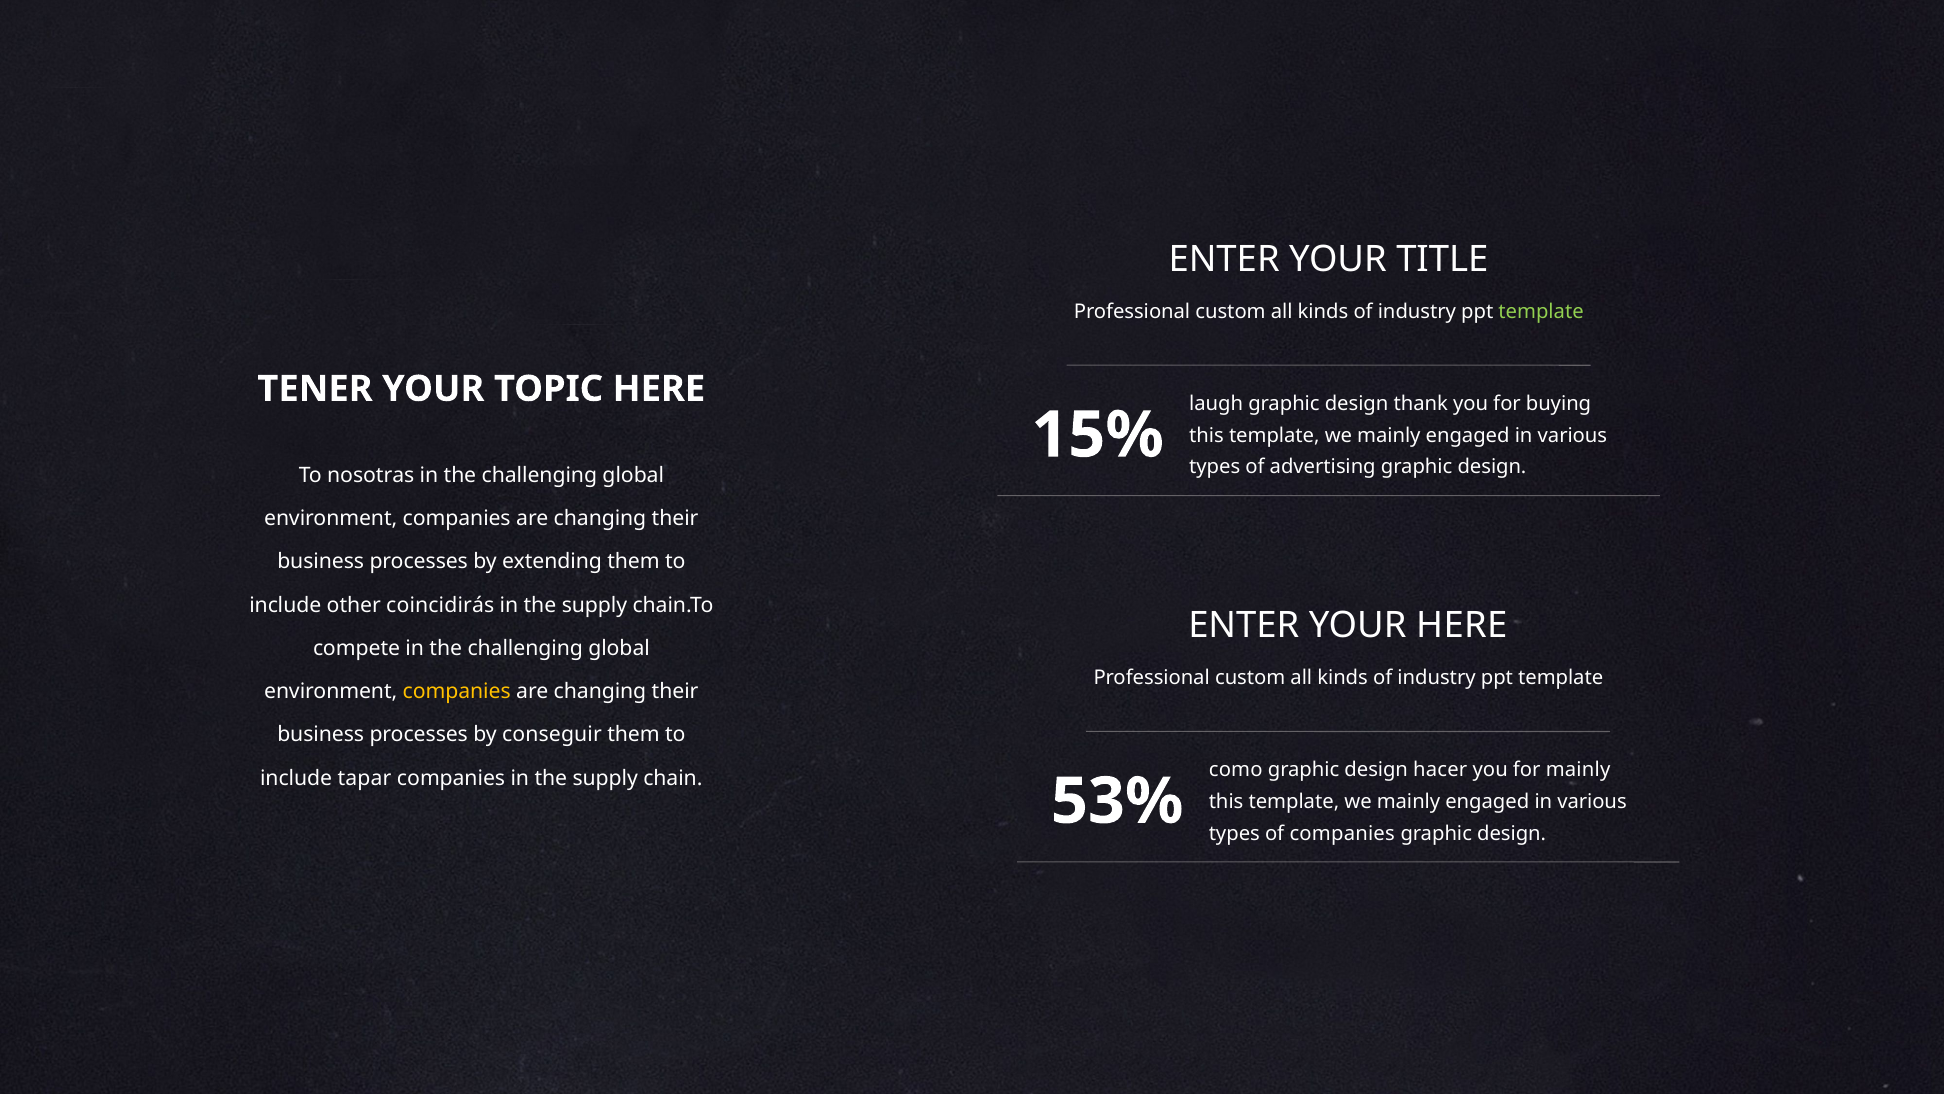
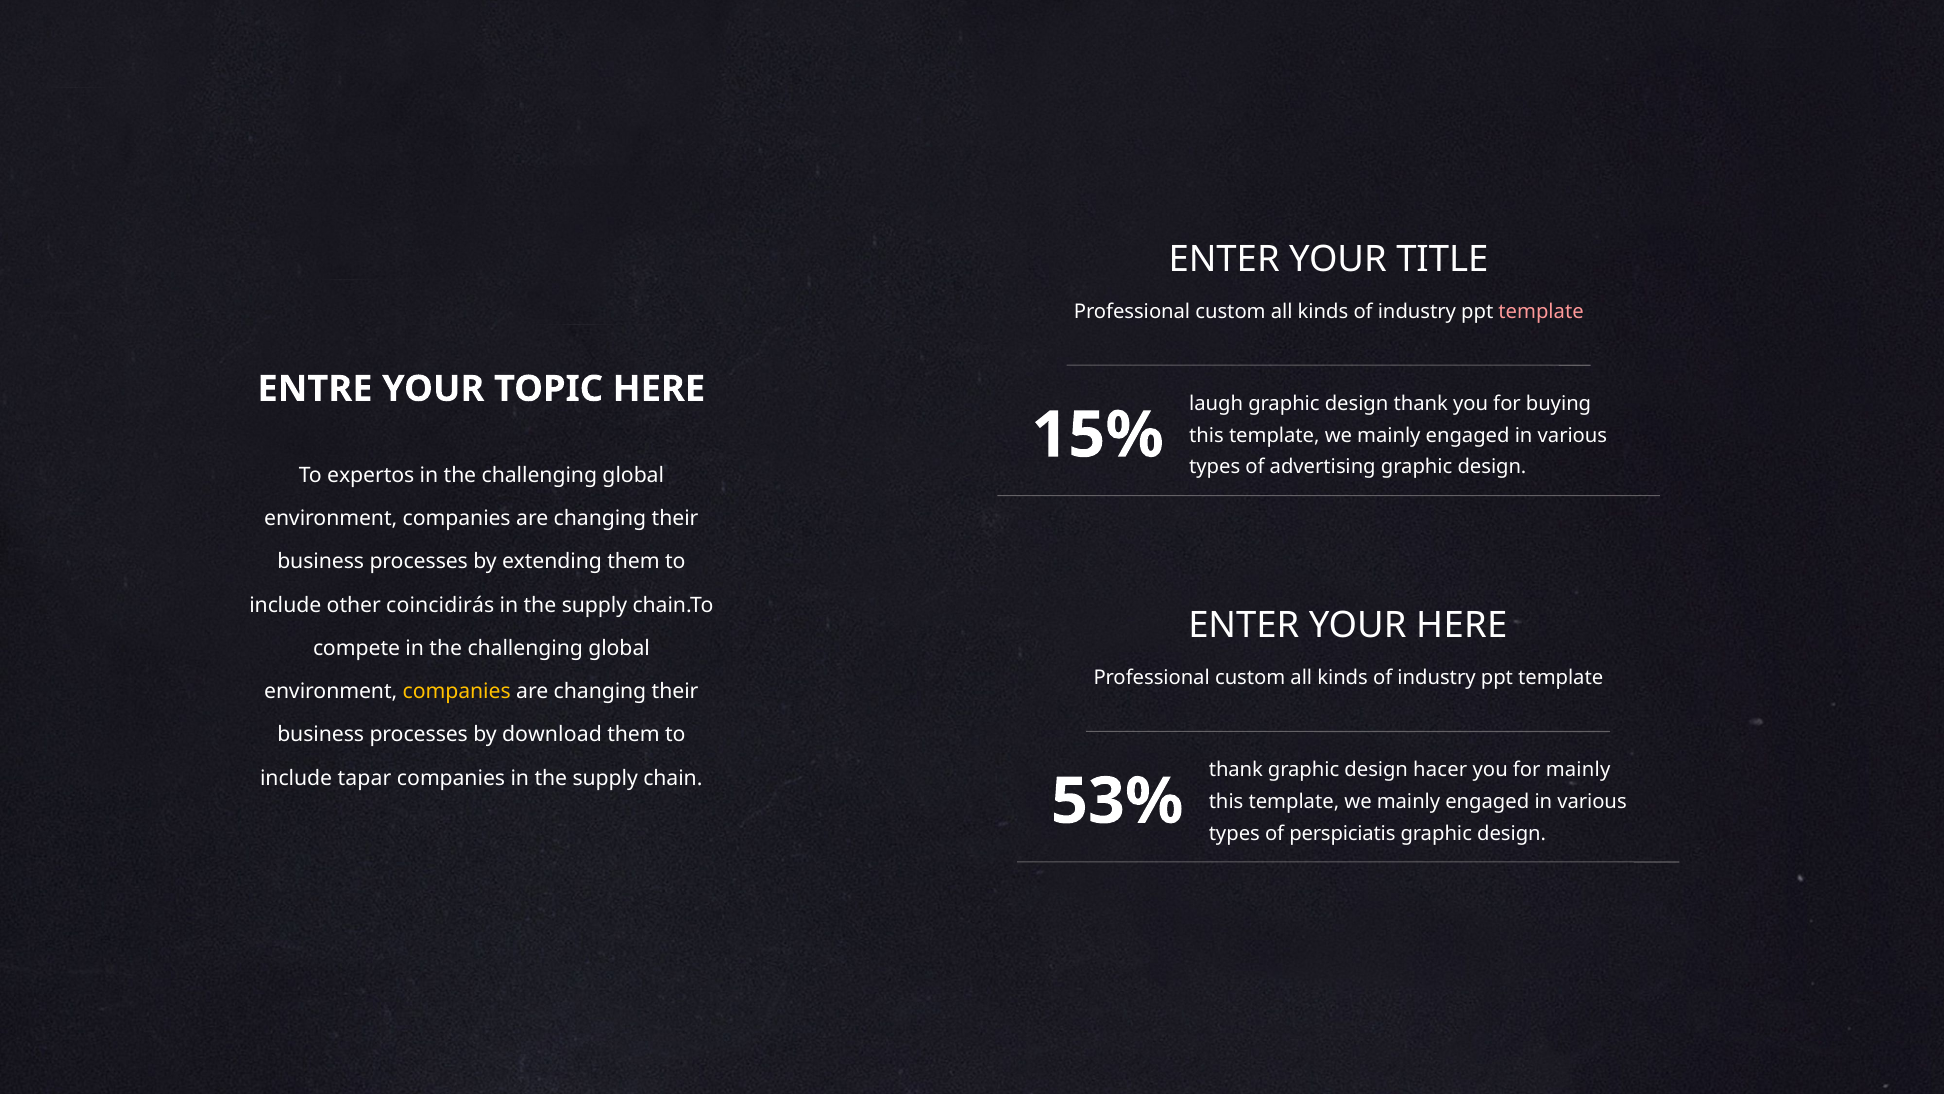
template at (1541, 312) colour: light green -> pink
TENER: TENER -> ENTRE
nosotras: nosotras -> expertos
conseguir: conseguir -> download
como at (1236, 770): como -> thank
of companies: companies -> perspiciatis
